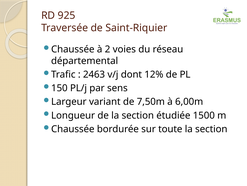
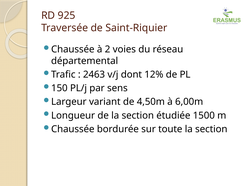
7,50m: 7,50m -> 4,50m
